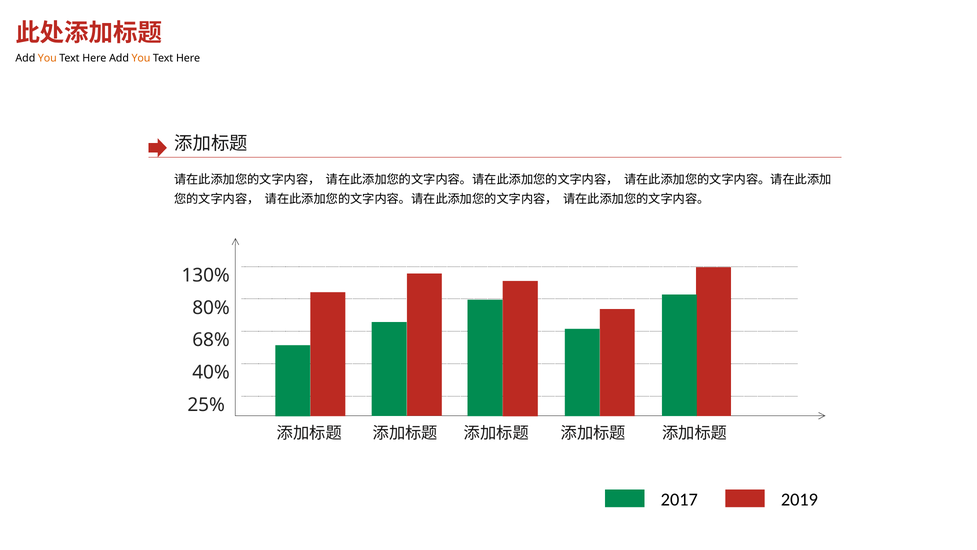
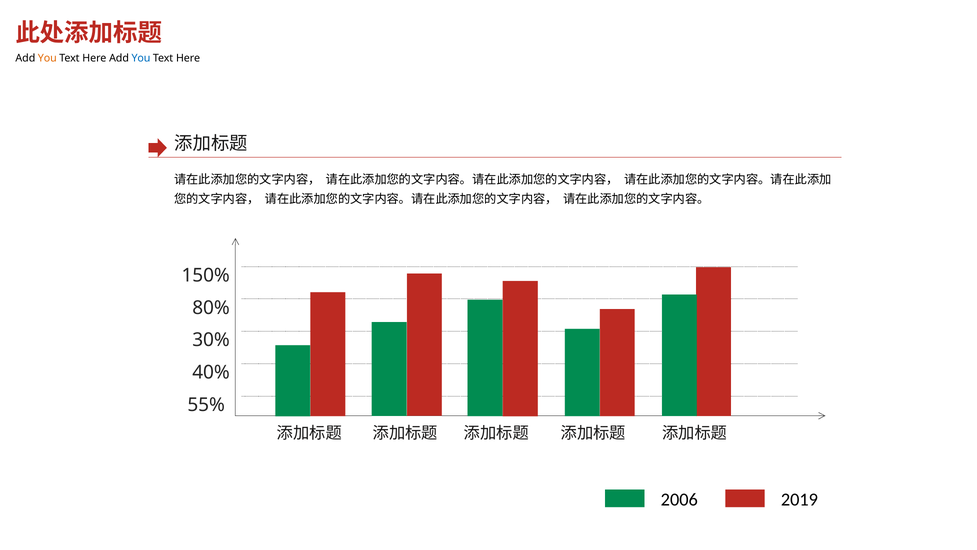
You at (141, 58) colour: orange -> blue
130%: 130% -> 150%
68%: 68% -> 30%
25%: 25% -> 55%
2017: 2017 -> 2006
